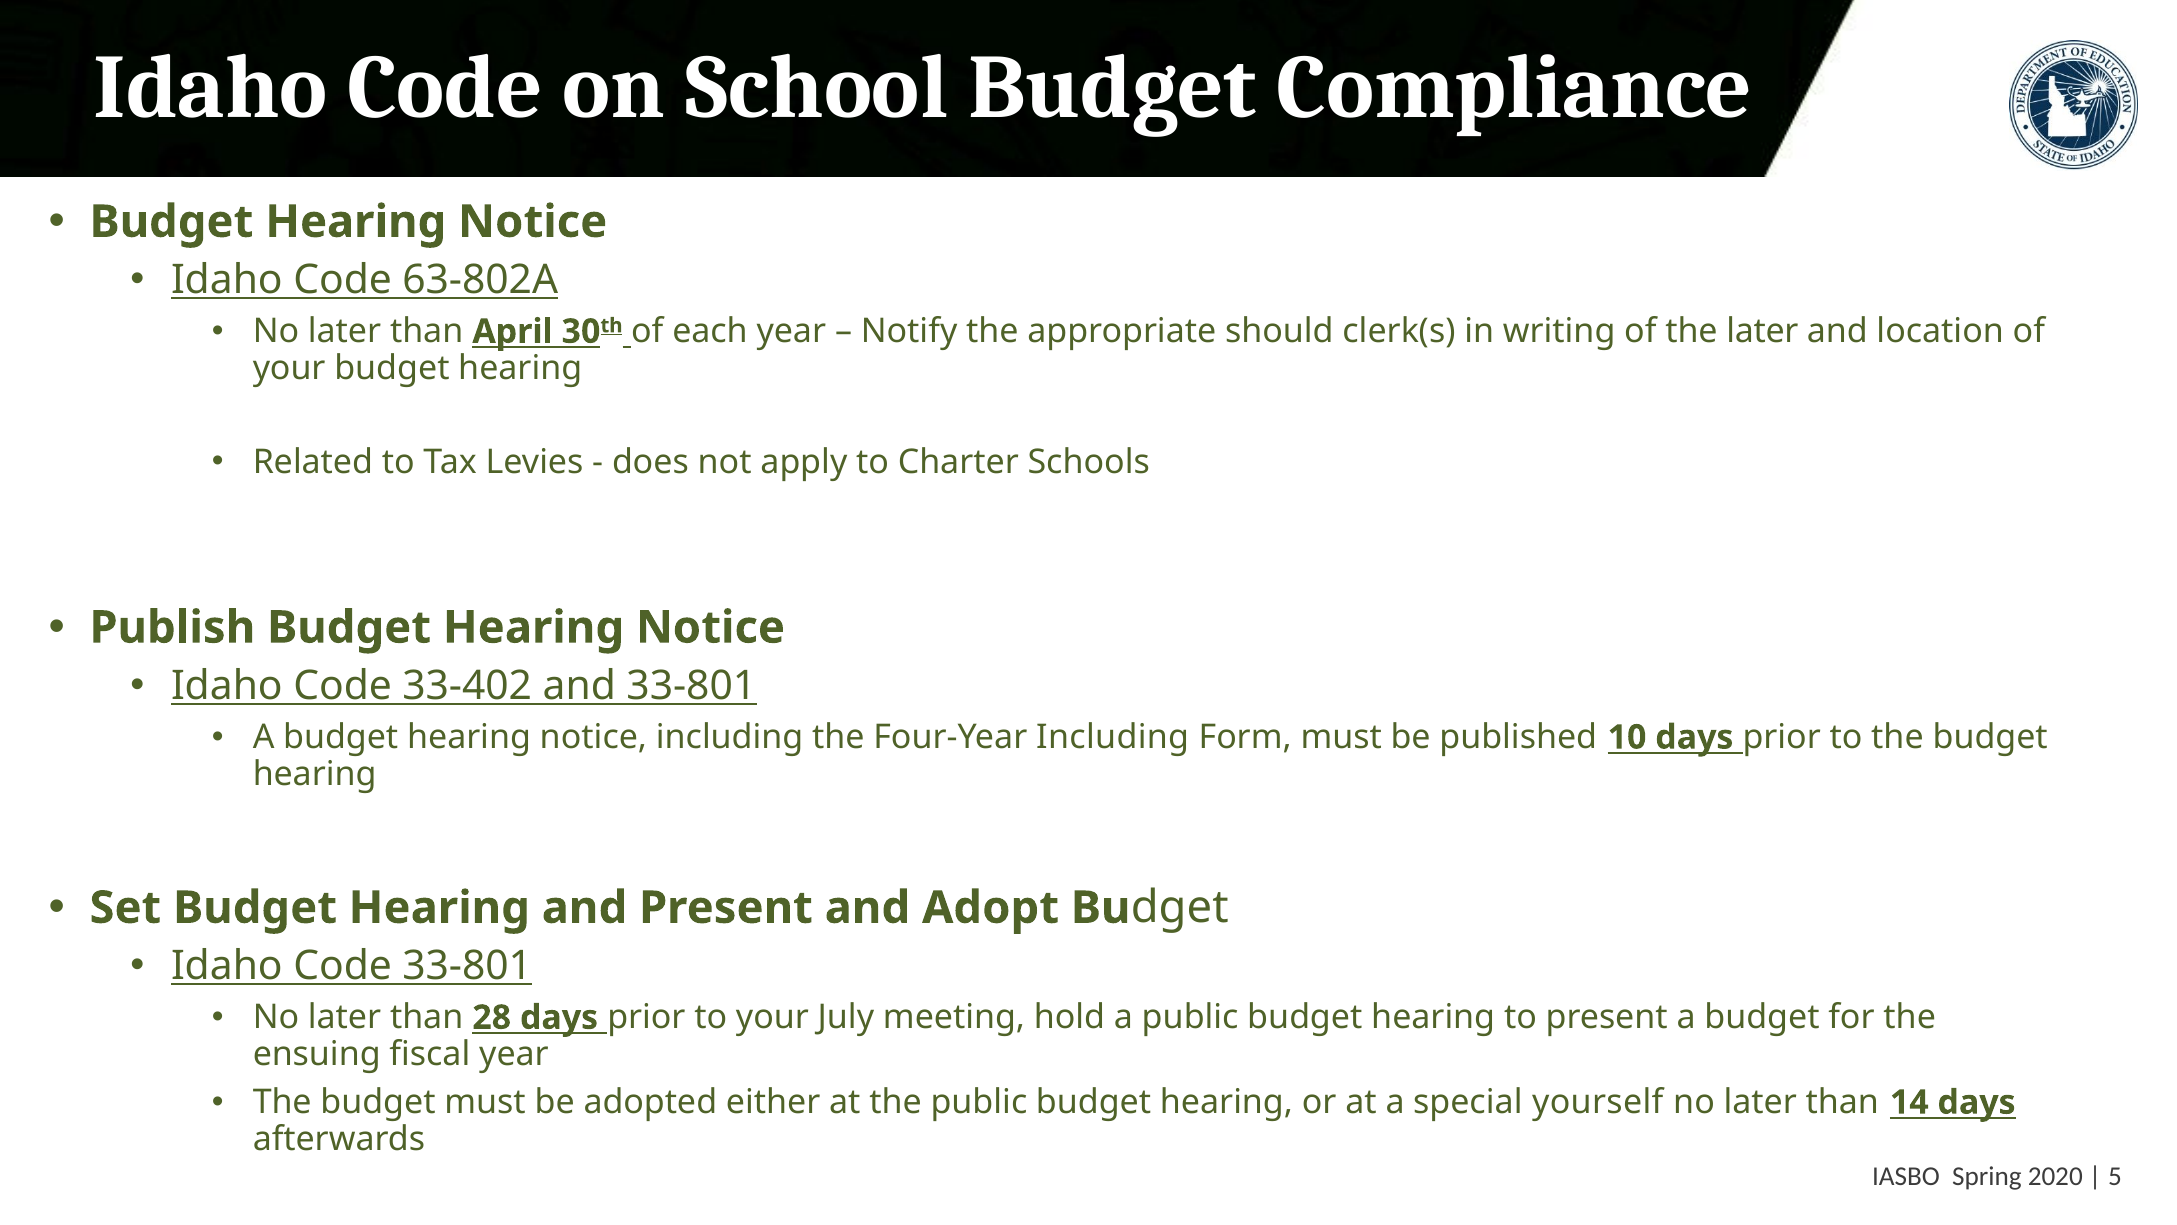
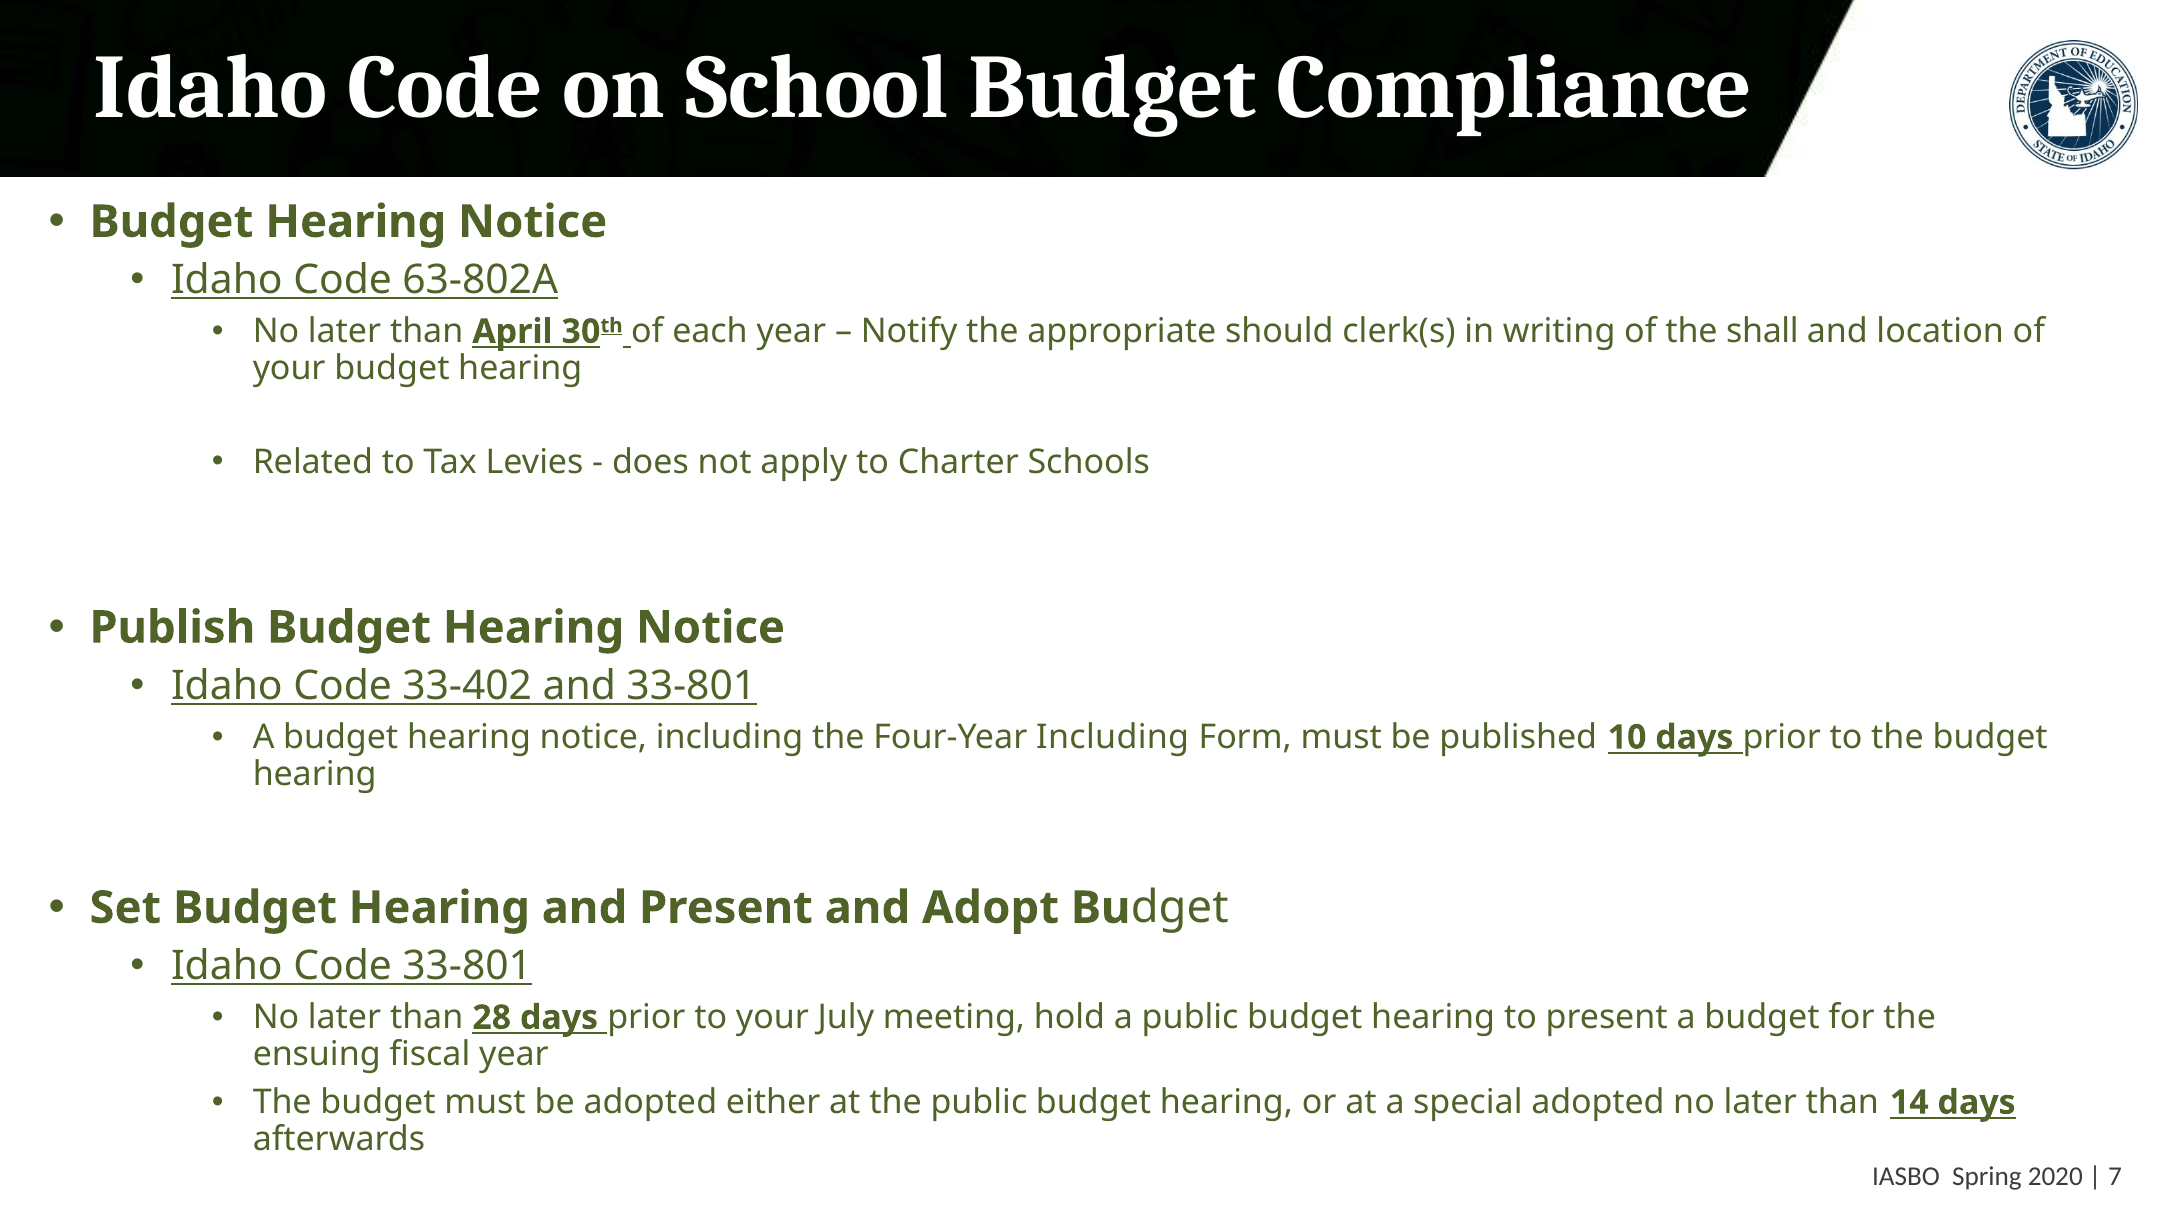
the later: later -> shall
special yourself: yourself -> adopted
5: 5 -> 7
